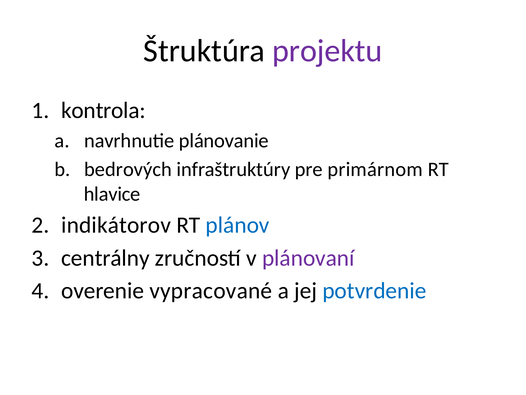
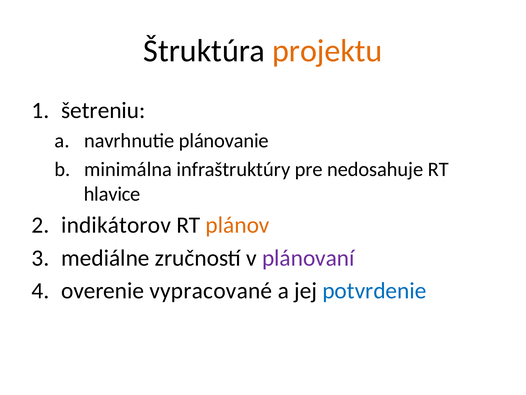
projektu colour: purple -> orange
kontrola: kontrola -> šetreniu
bedrových: bedrových -> minimálna
primárnom: primárnom -> nedosahuje
plánov colour: blue -> orange
centrálny: centrálny -> mediálne
